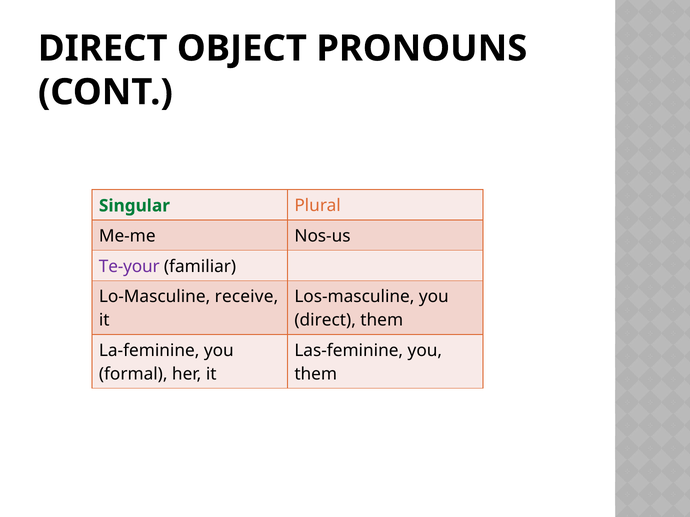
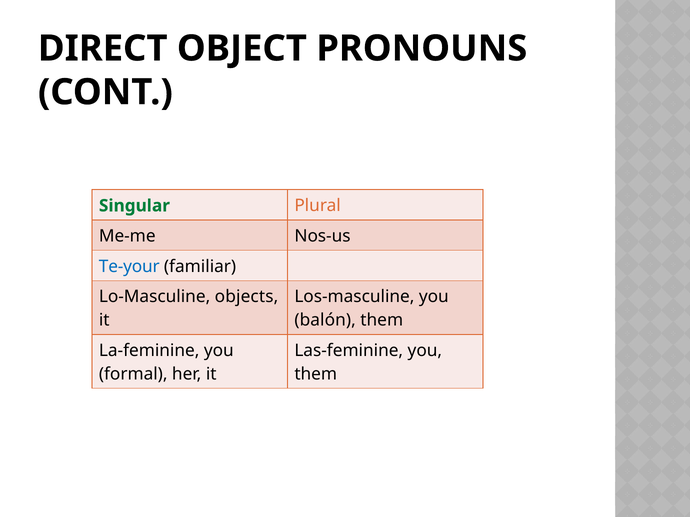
Te-your colour: purple -> blue
receive: receive -> objects
direct at (325, 321): direct -> balón
